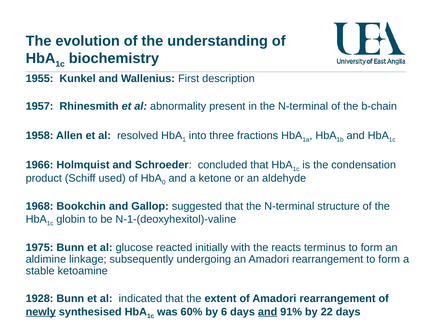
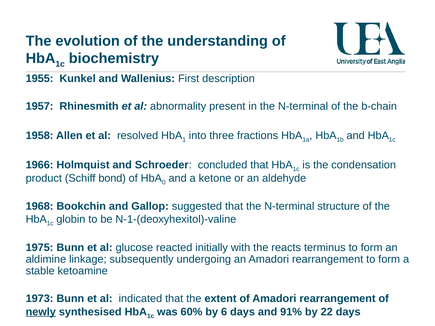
used: used -> bond
1928: 1928 -> 1973
and at (268, 312) underline: present -> none
